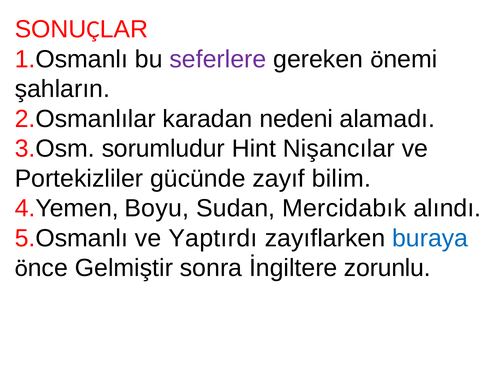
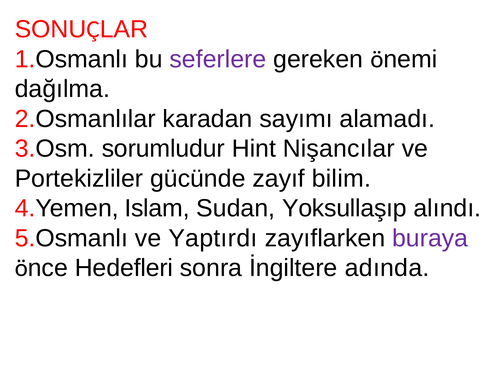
şahların: şahların -> dağılma
nedeni: nedeni -> sayımı
Boyu: Boyu -> Islam
Mercidabık: Mercidabık -> Yoksullaşıp
buraya colour: blue -> purple
Gelmiştir: Gelmiştir -> Hedefleri
zorunlu: zorunlu -> adında
